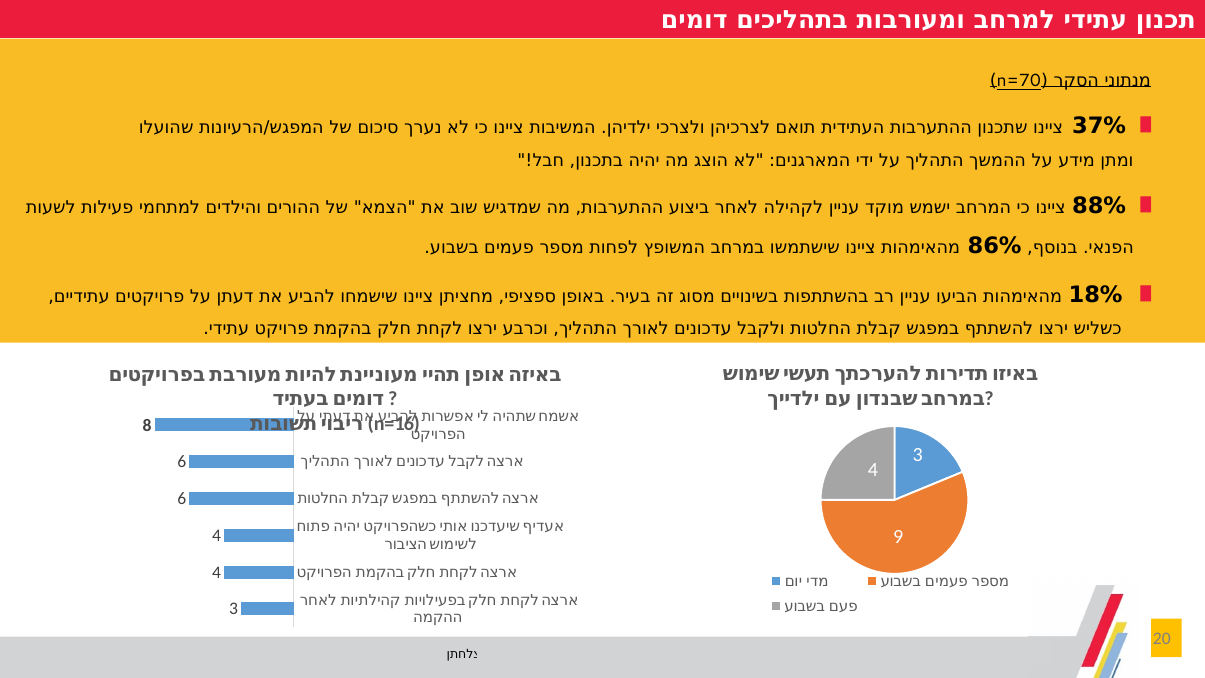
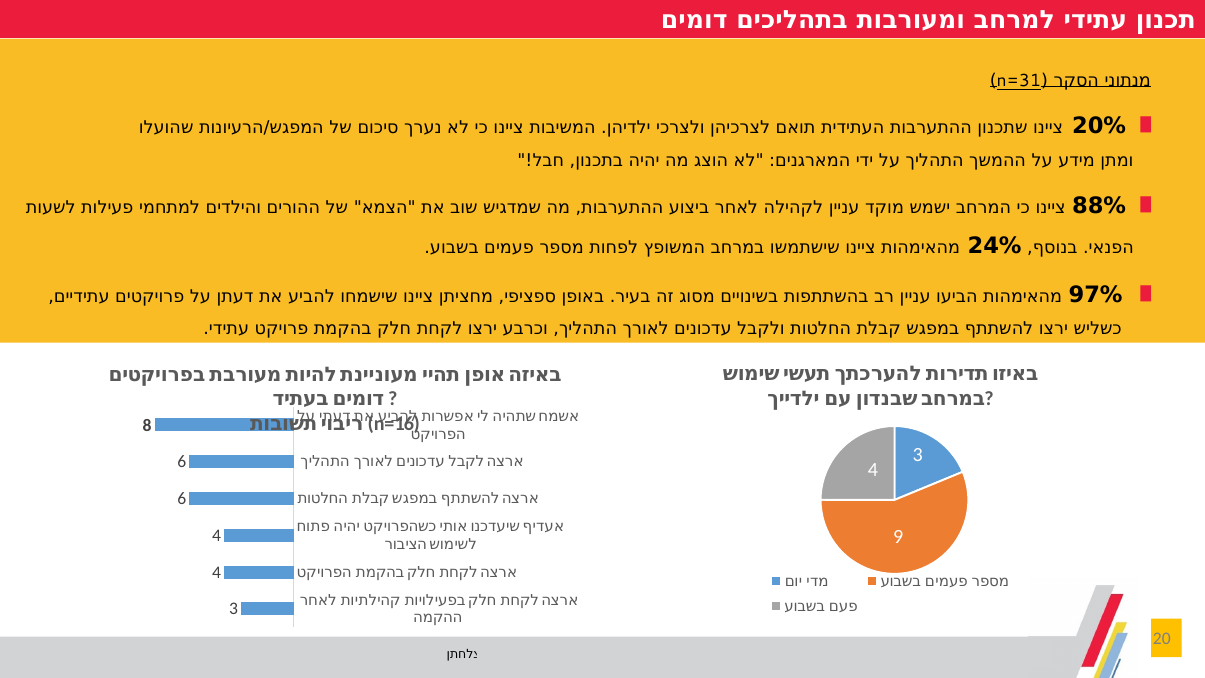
n=70: n=70 -> n=31
37%: 37% -> 20%
86%: 86% -> 24%
18%: 18% -> 97%
